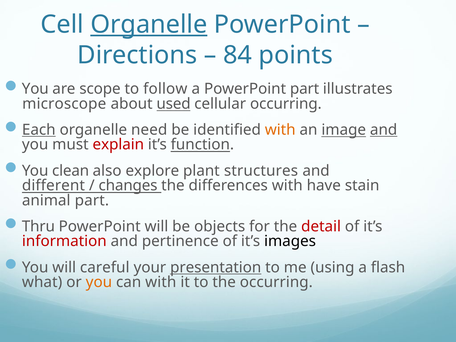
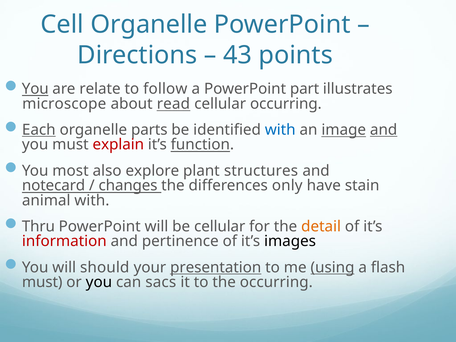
Organelle at (149, 25) underline: present -> none
84: 84 -> 43
You at (35, 89) underline: none -> present
scope: scope -> relate
used: used -> read
need: need -> parts
with at (280, 130) colour: orange -> blue
clean: clean -> most
different: different -> notecard
differences with: with -> only
animal part: part -> with
be objects: objects -> cellular
detail colour: red -> orange
careful: careful -> should
using underline: none -> present
what at (42, 282): what -> must
you at (99, 282) colour: orange -> black
can with: with -> sacs
